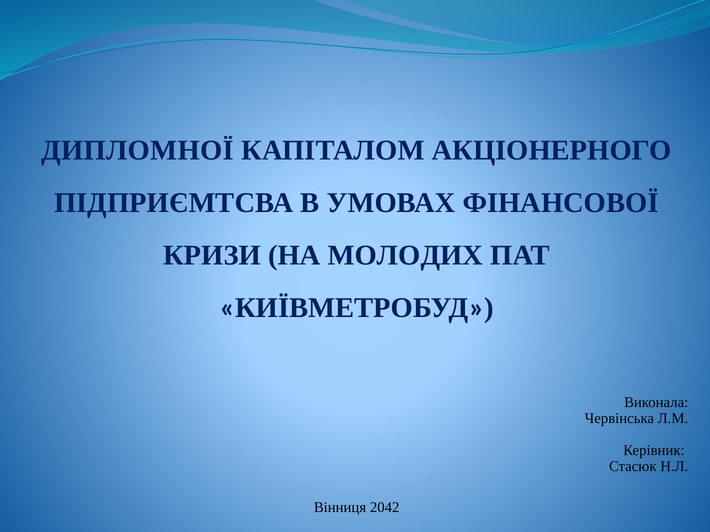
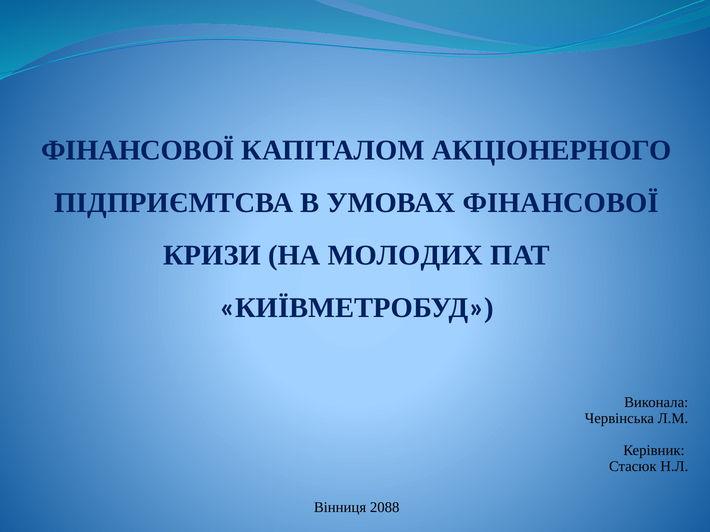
ДИПЛОМНОЇ at (138, 150): ДИПЛОМНОЇ -> ФІНАНСОВОЇ
2042: 2042 -> 2088
